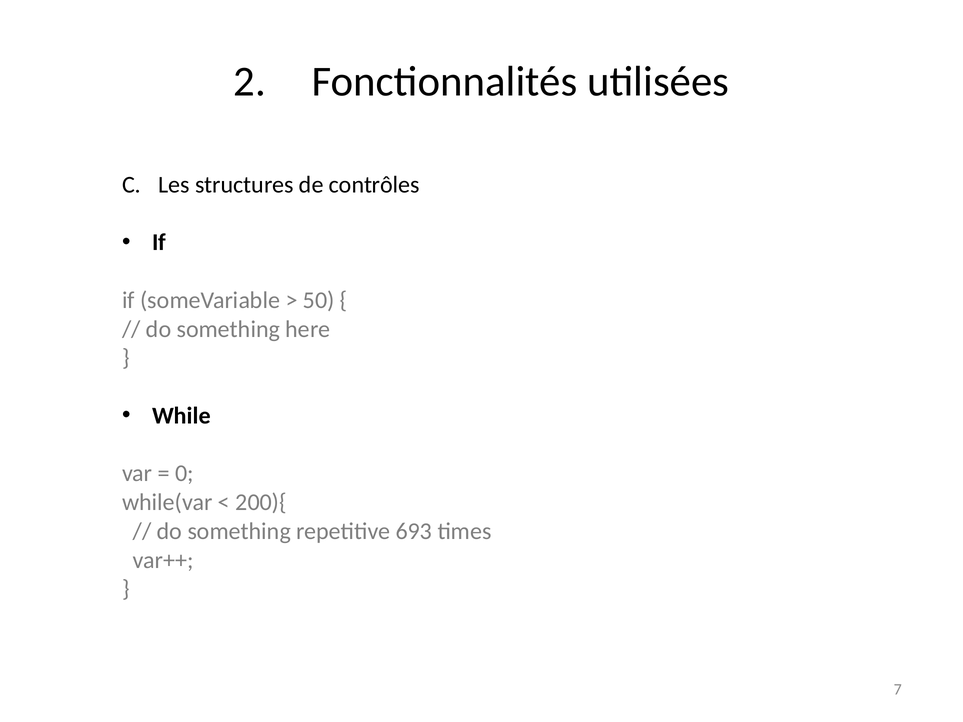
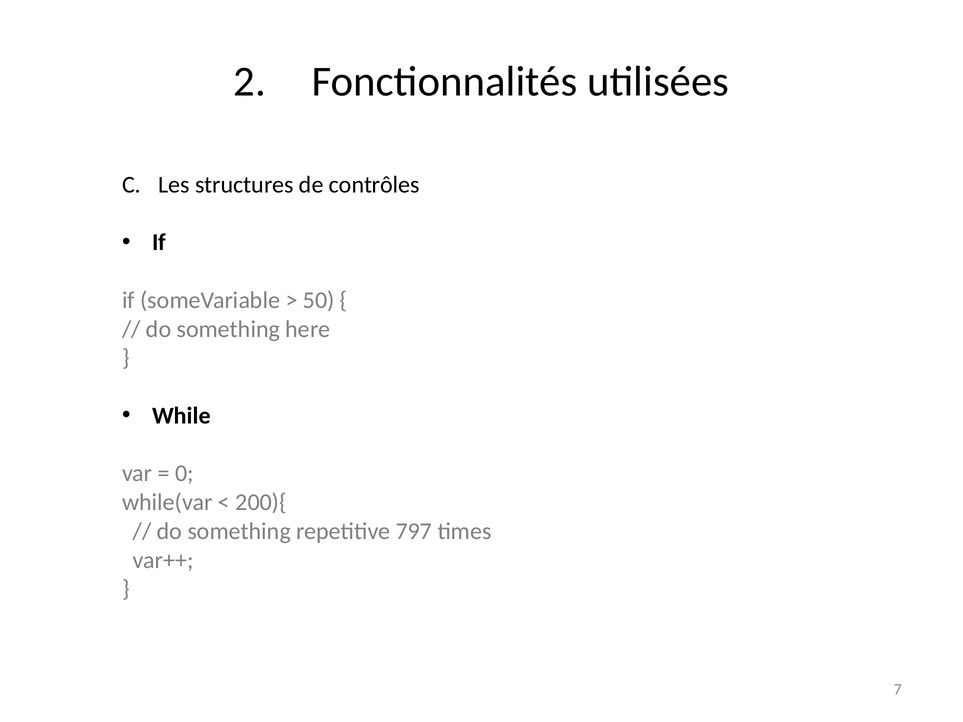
693: 693 -> 797
